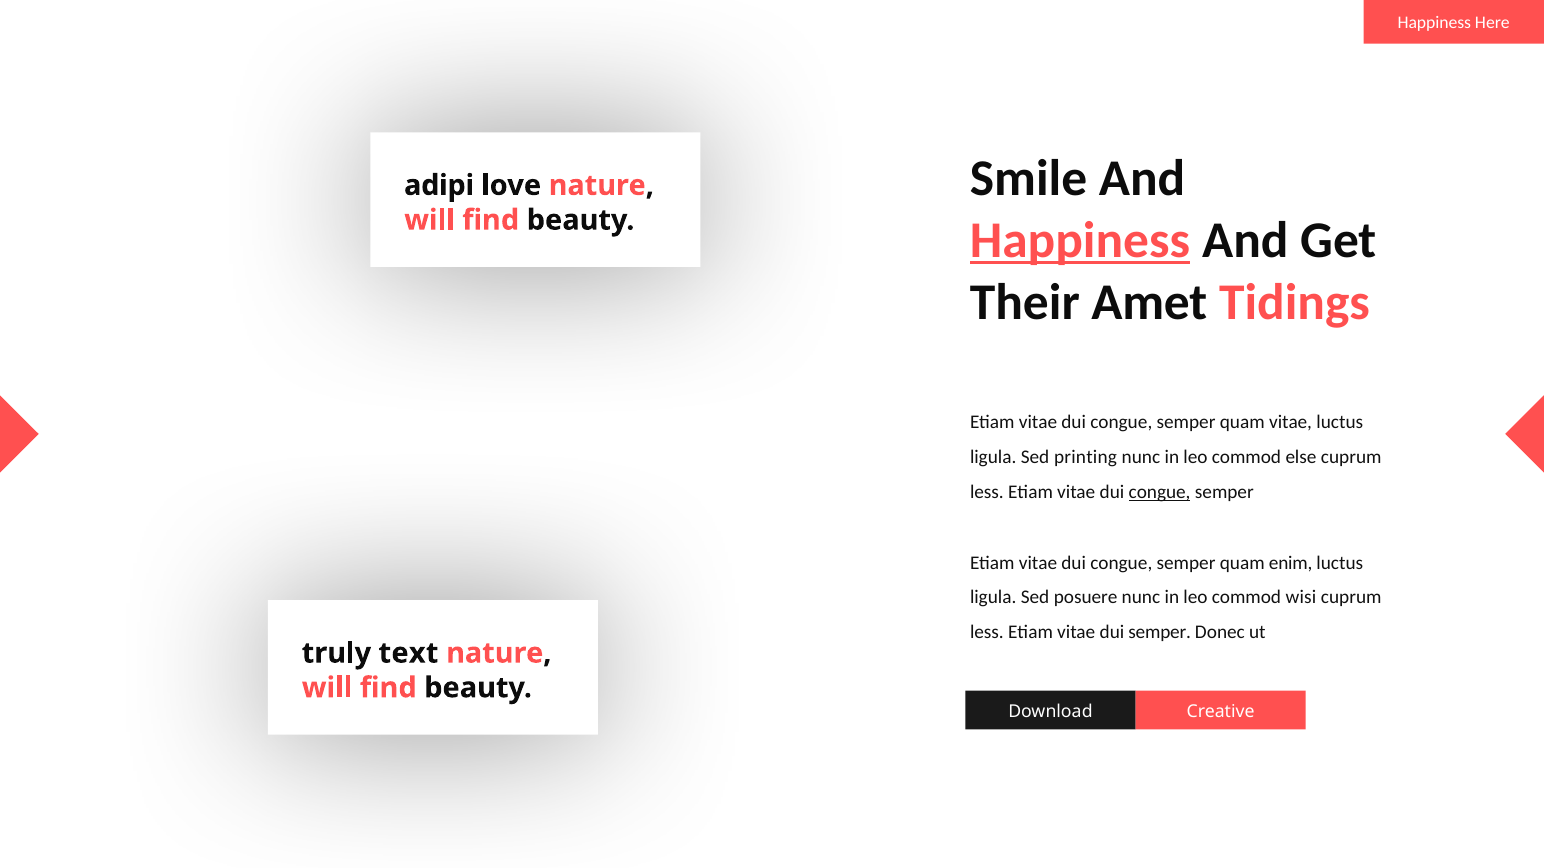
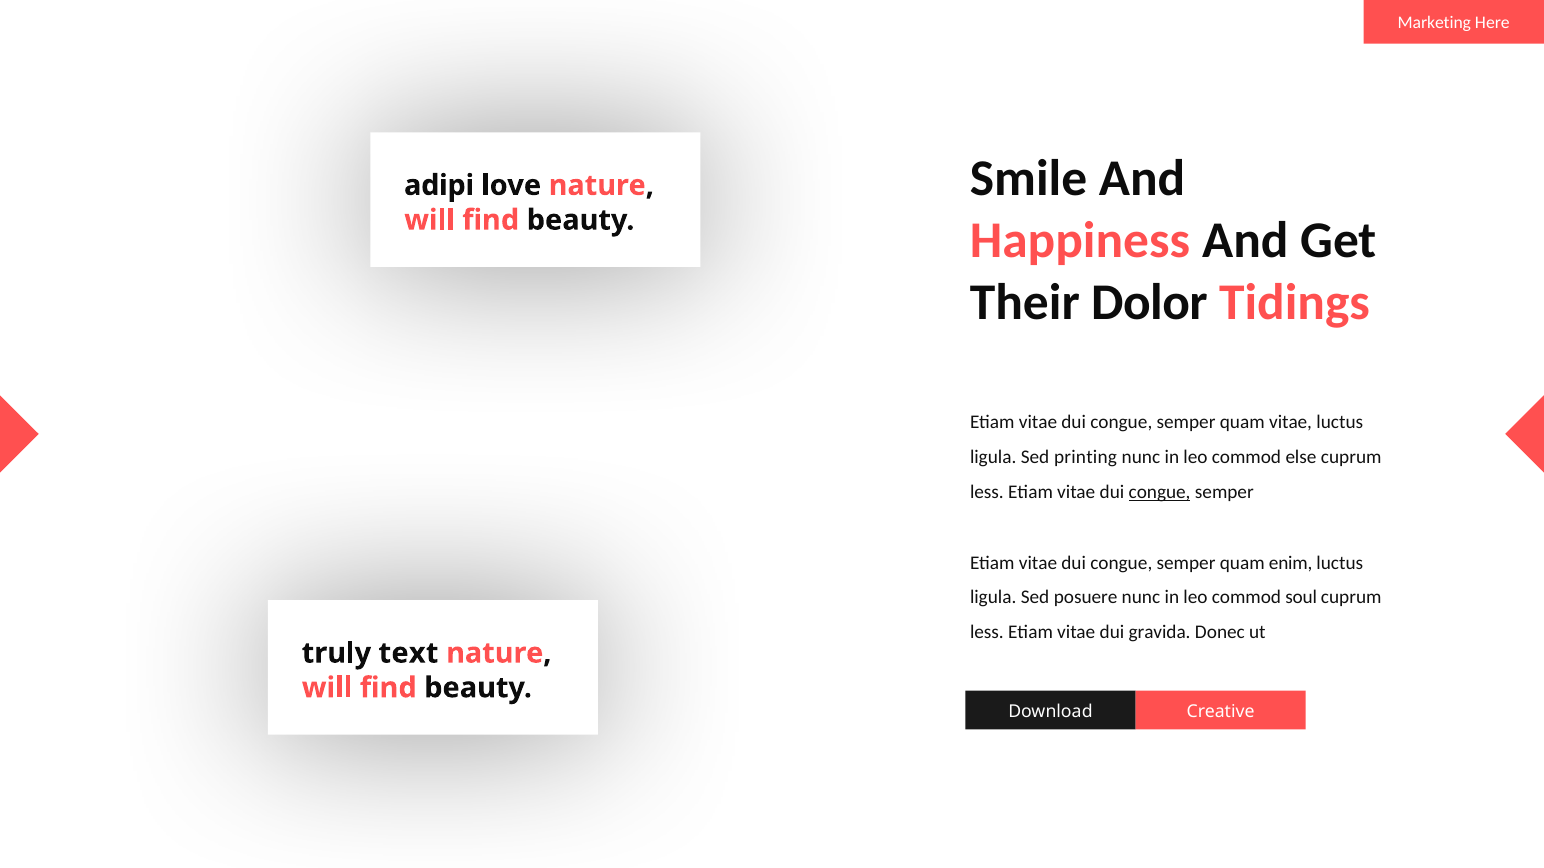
Happiness at (1434, 23): Happiness -> Marketing
Happiness at (1080, 241) underline: present -> none
Amet: Amet -> Dolor
wisi: wisi -> soul
dui semper: semper -> gravida
